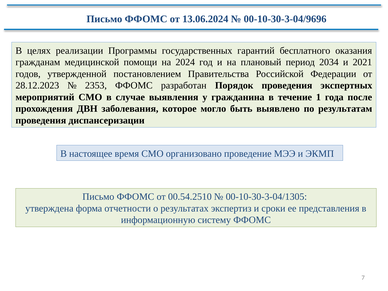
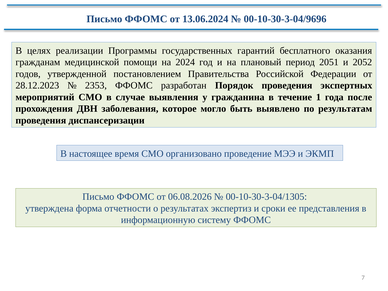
2034: 2034 -> 2051
2021: 2021 -> 2052
00.54.2510: 00.54.2510 -> 06.08.2026
